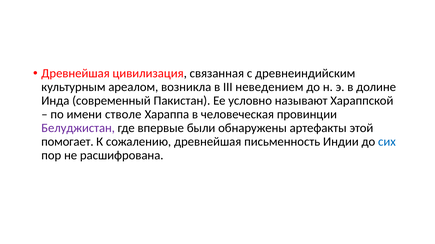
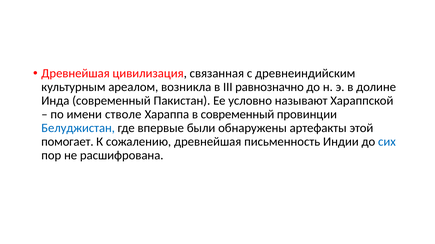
неведением: неведением -> равнозначно
в человеческая: человеческая -> современный
Белуджистан colour: purple -> blue
